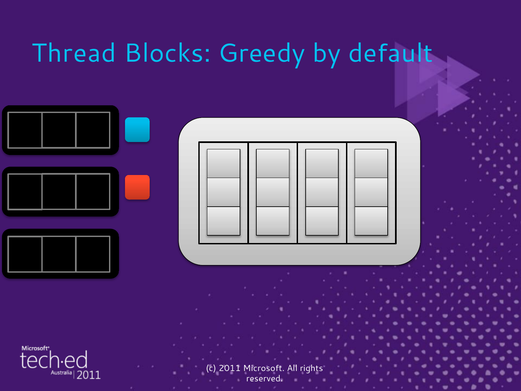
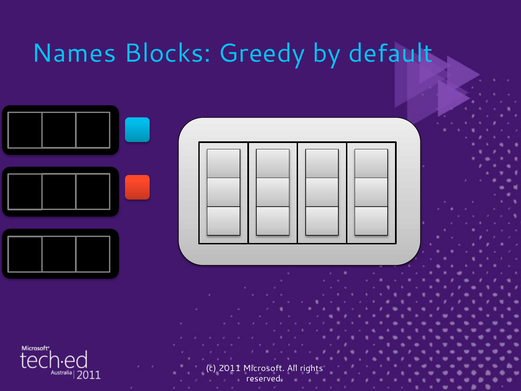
Thread: Thread -> Names
